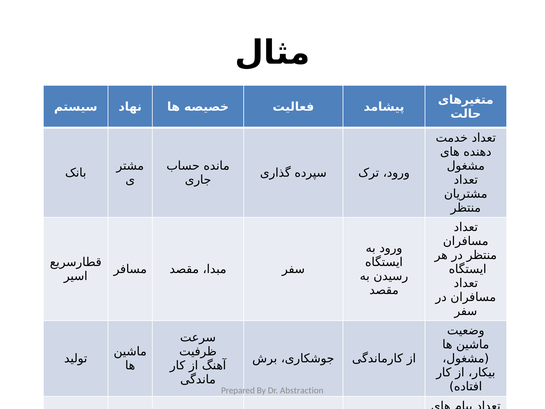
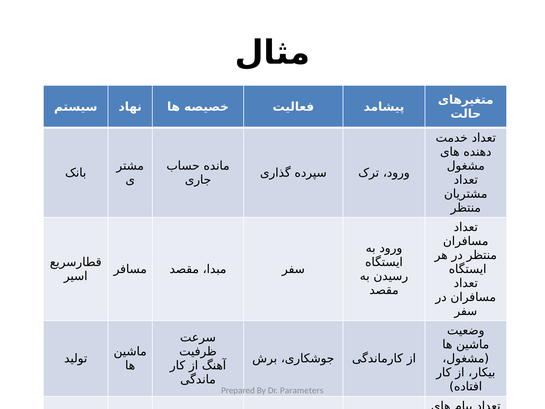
Abstraction: Abstraction -> Parameters
